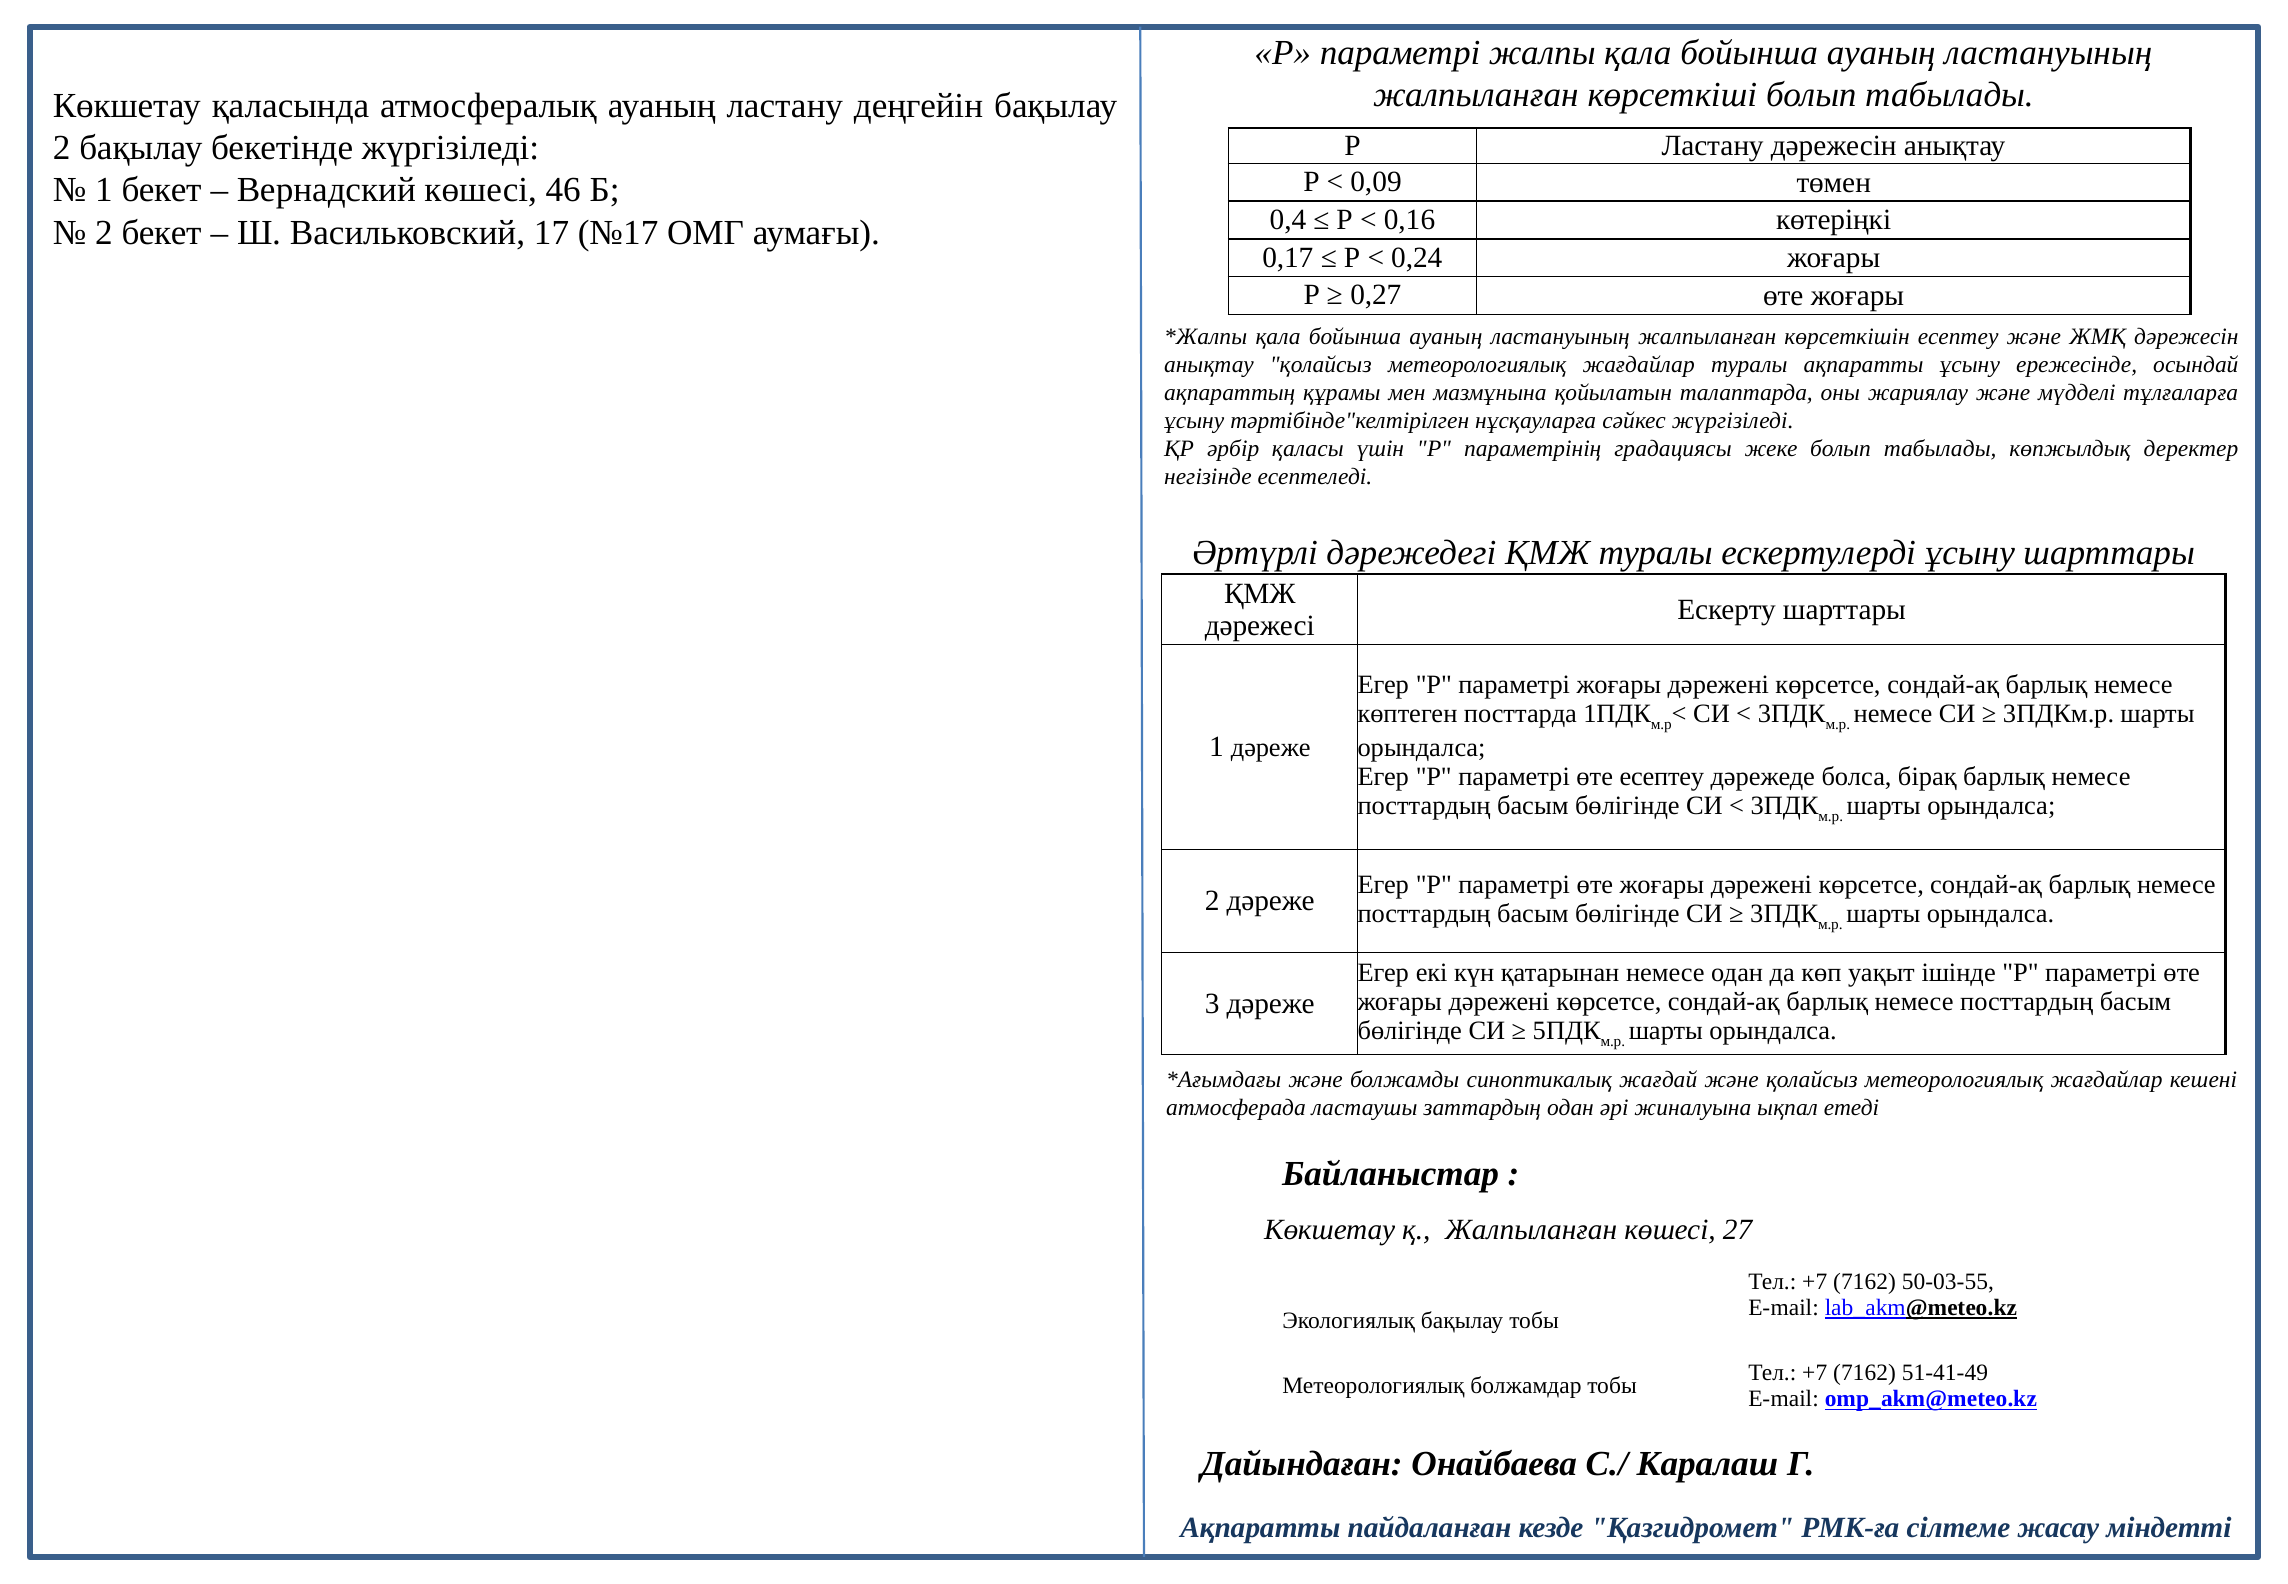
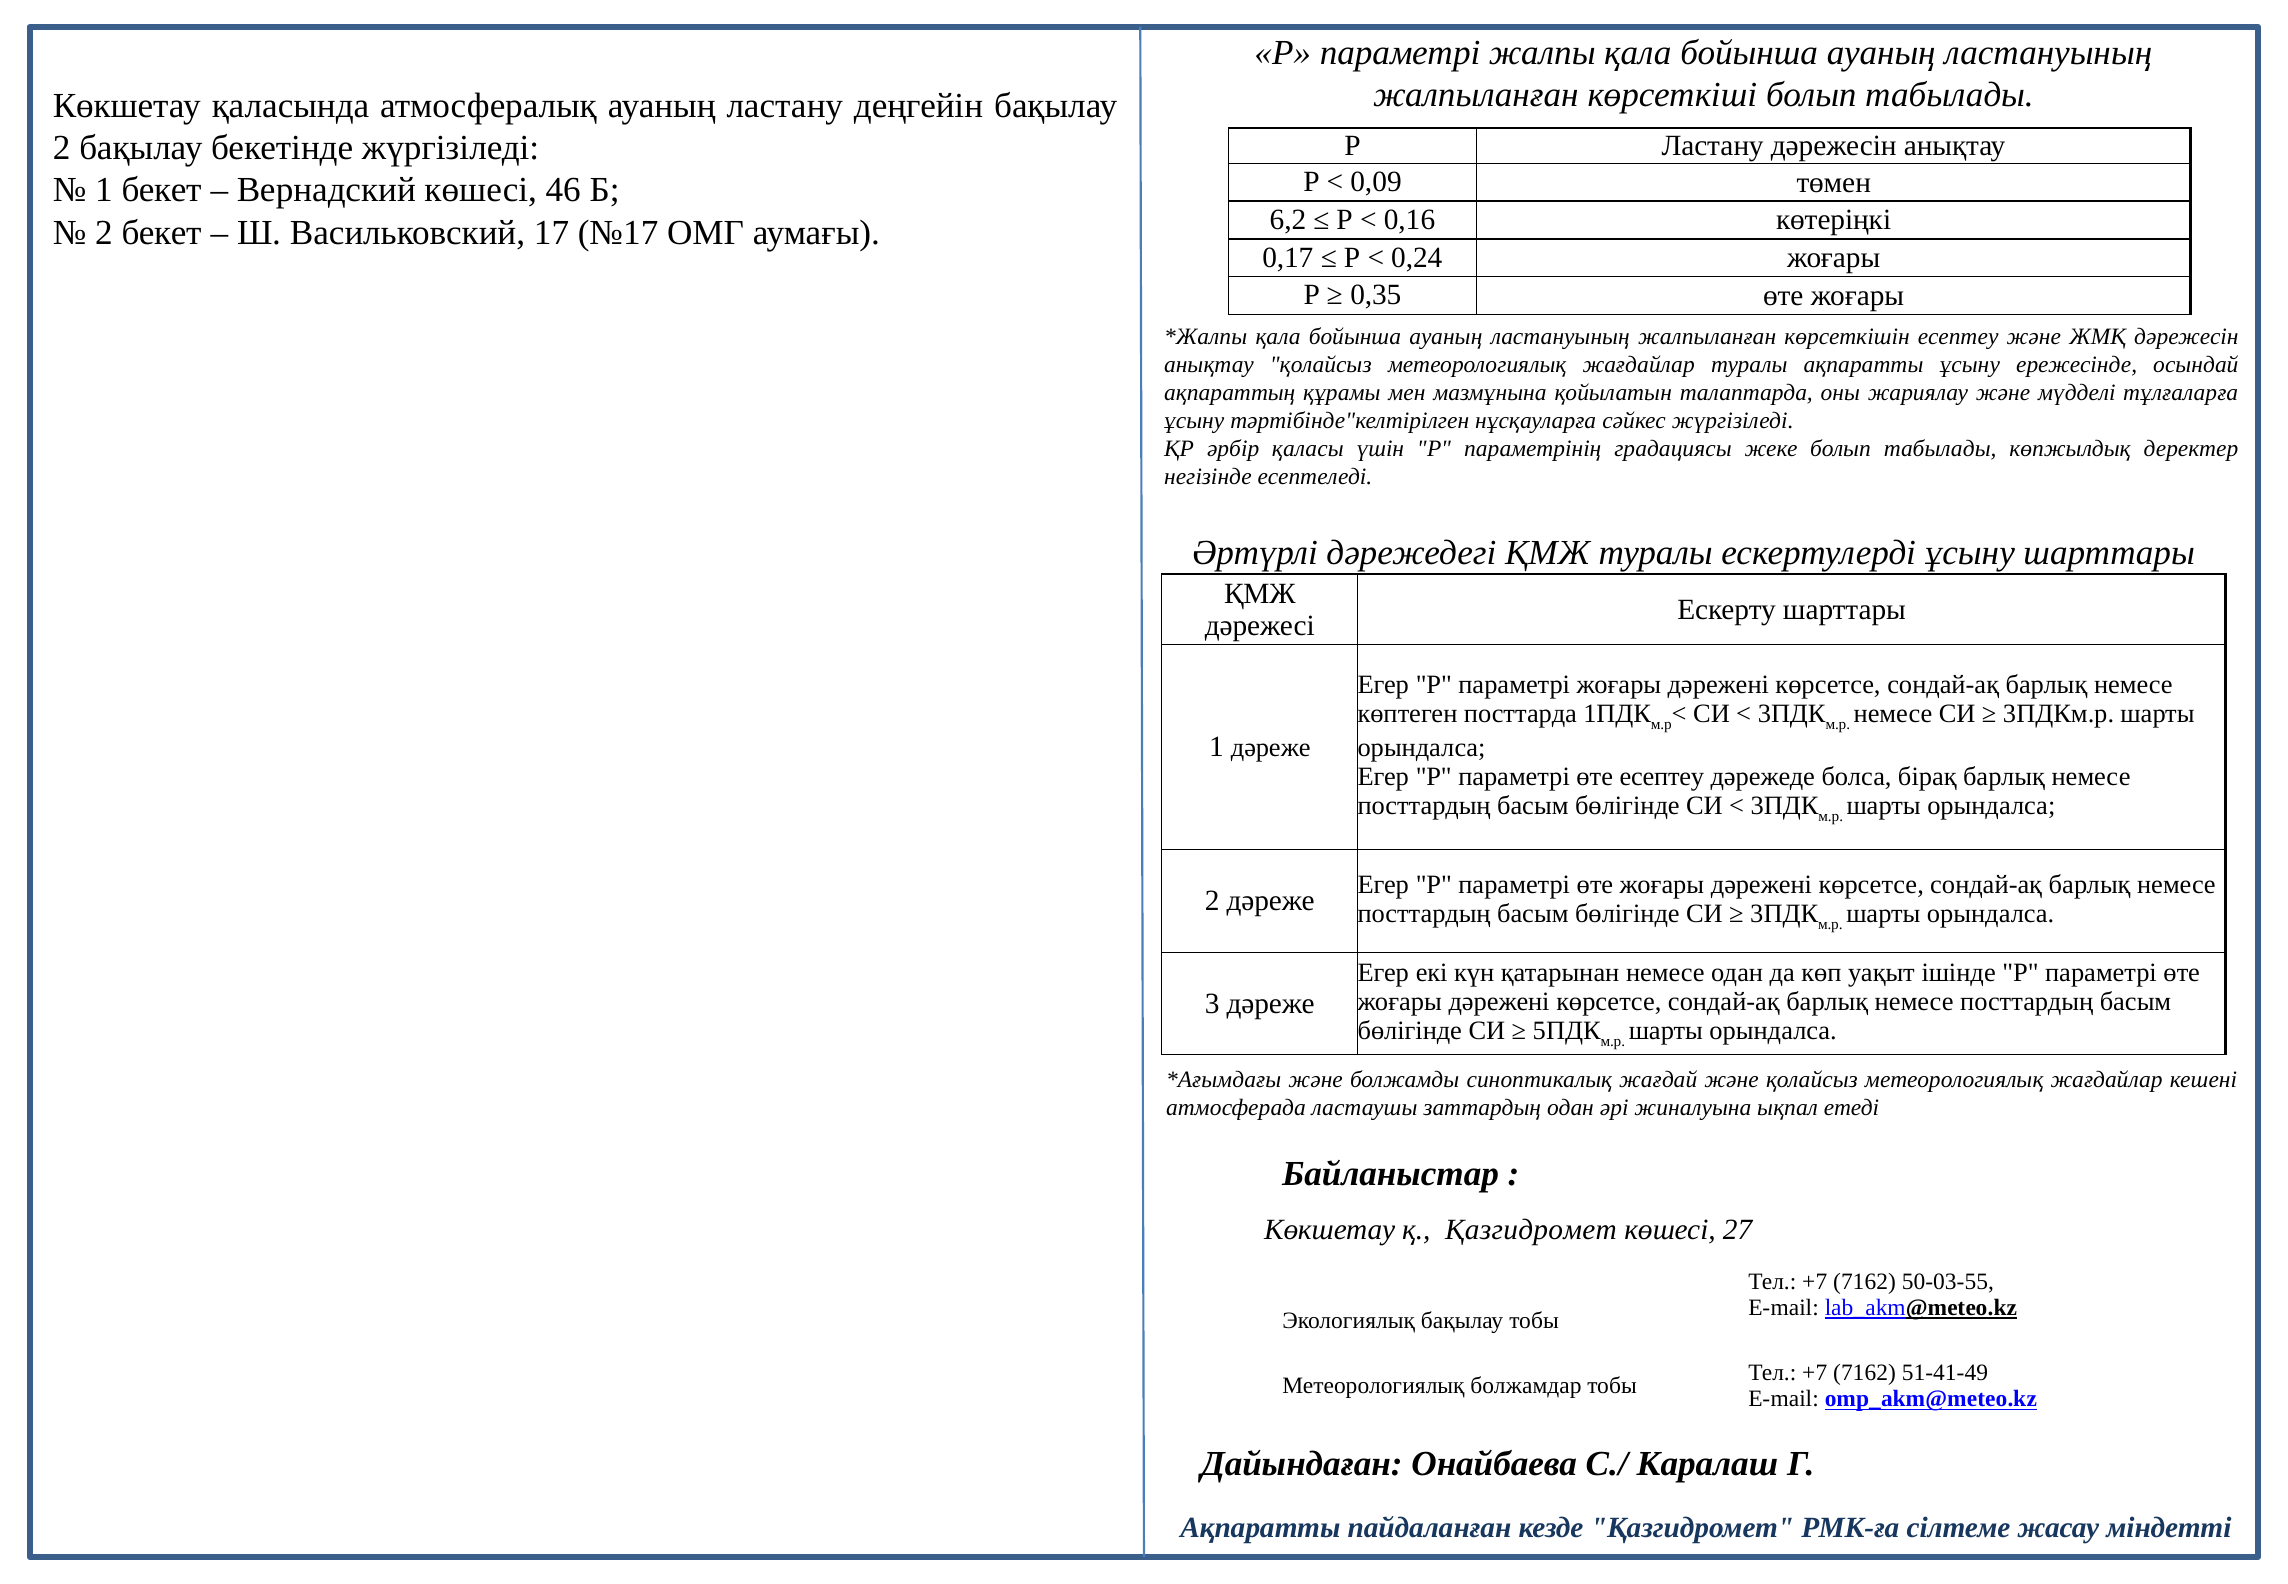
0,4: 0,4 -> 6,2
0,27: 0,27 -> 0,35
қ Жалпыланған: Жалпыланған -> Қазгидромет
